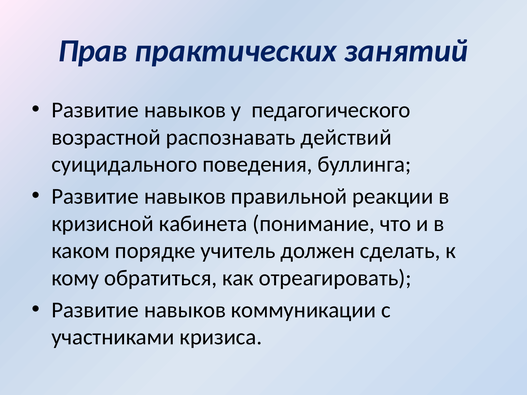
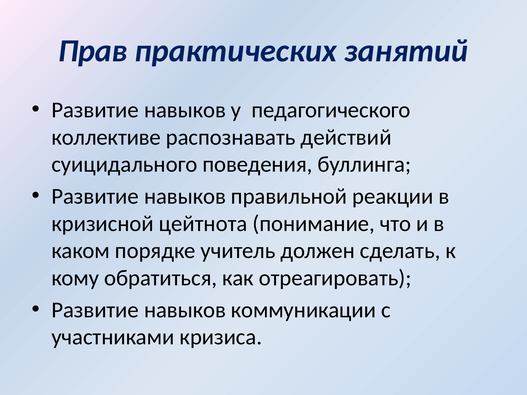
возрастной: возрастной -> коллективе
кабинета: кабинета -> цейтнота
